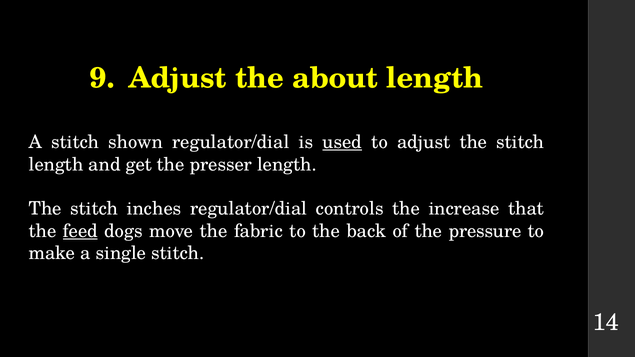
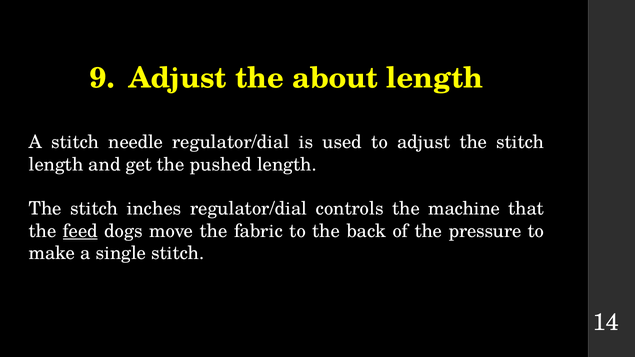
shown: shown -> needle
used underline: present -> none
presser: presser -> pushed
increase: increase -> machine
